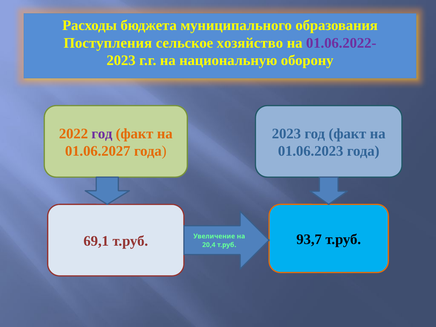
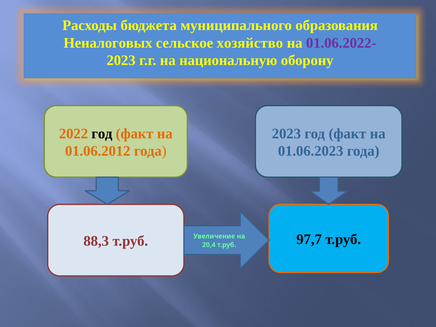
Поступления: Поступления -> Неналоговых
год at (102, 134) colour: purple -> black
01.06.2027: 01.06.2027 -> 01.06.2012
69,1: 69,1 -> 88,3
93,7: 93,7 -> 97,7
